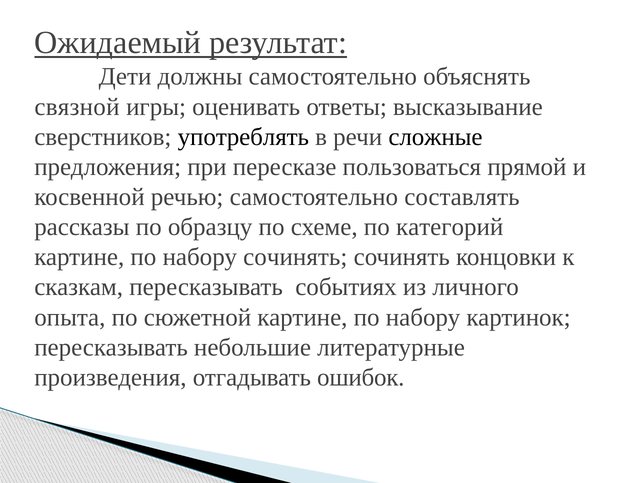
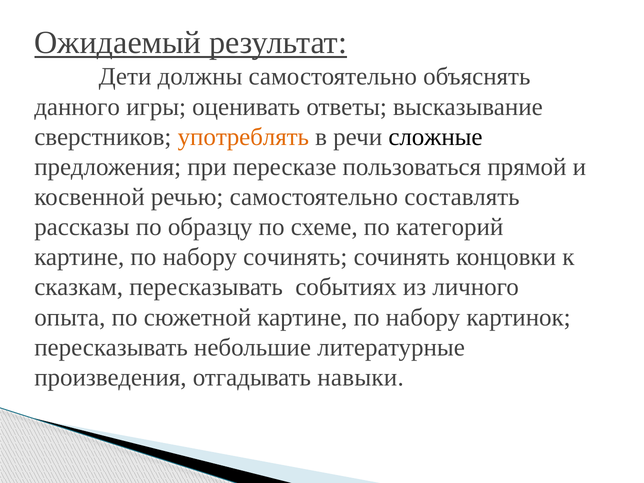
связной: связной -> данного
употреблять colour: black -> orange
ошибок: ошибок -> навыки
